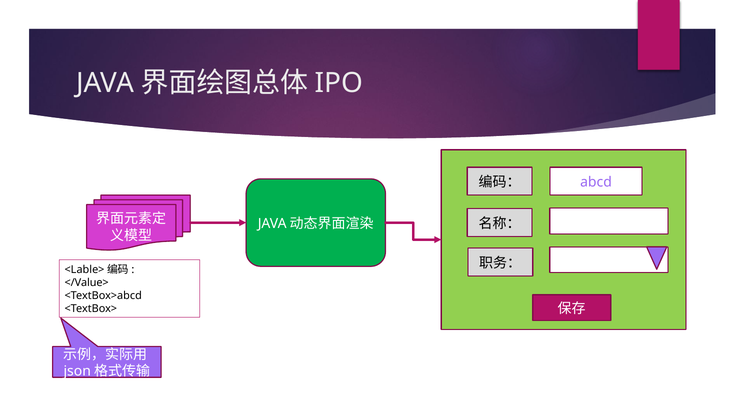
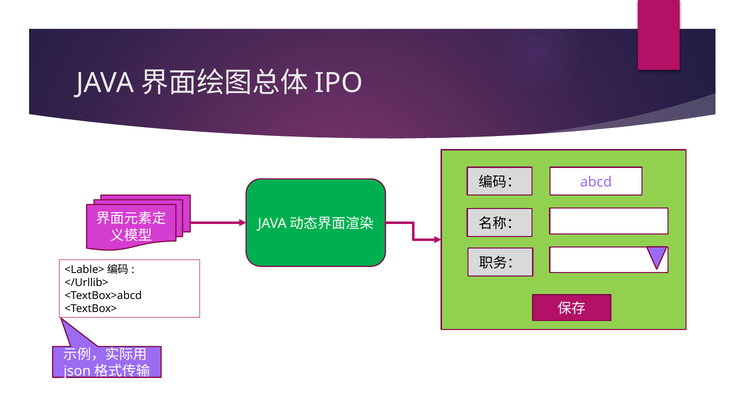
</Value>: </Value> -> </Urllib>
